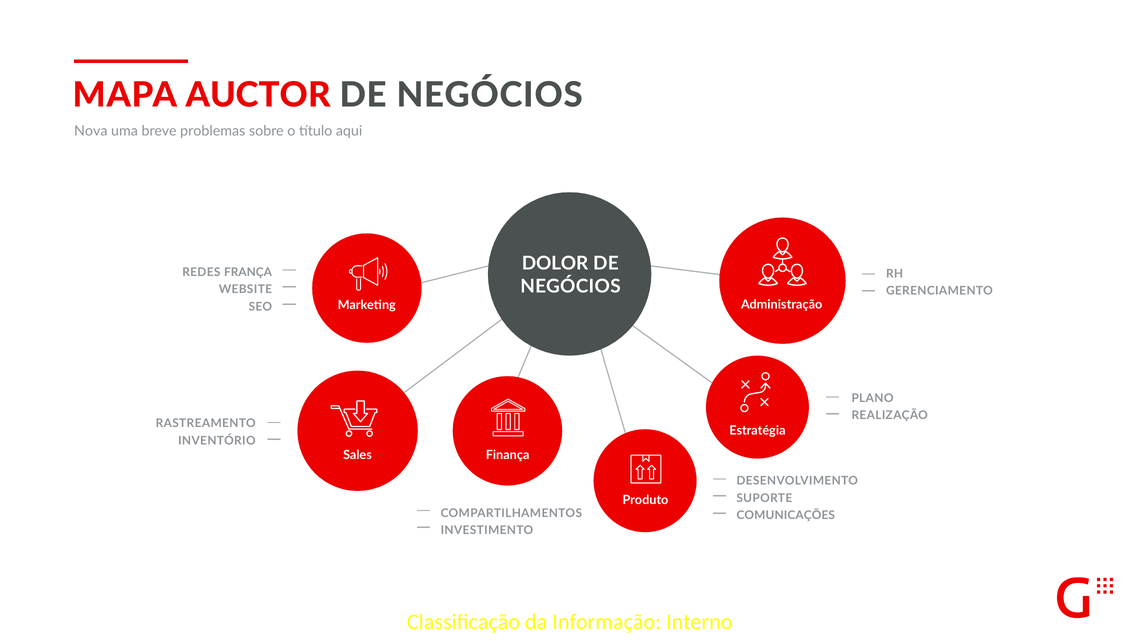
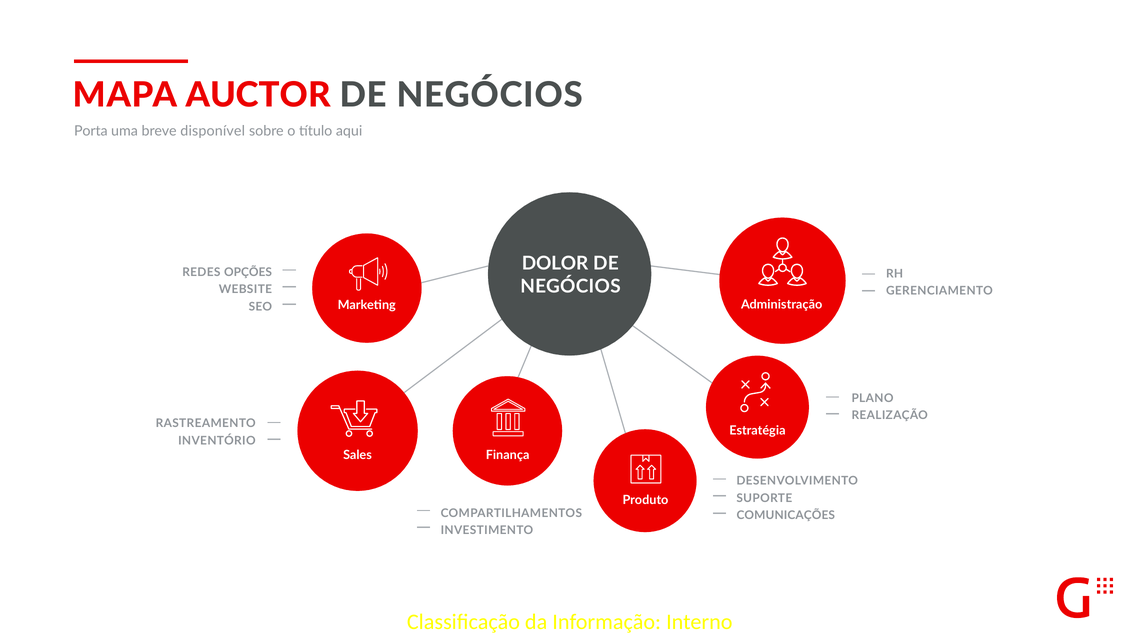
Nova: Nova -> Porta
problemas: problemas -> disponível
FRANÇA: FRANÇA -> OPÇÕES
